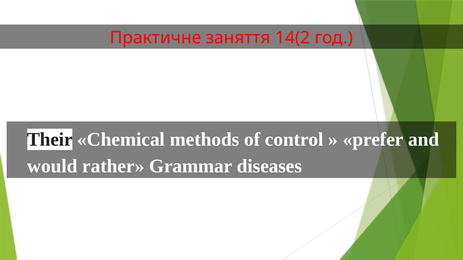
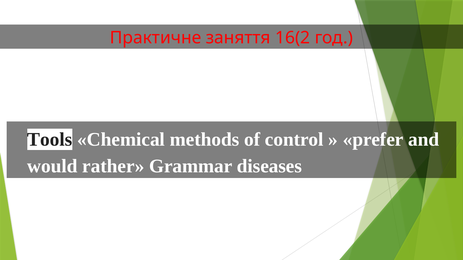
14(2: 14(2 -> 16(2
Their: Their -> Tools
